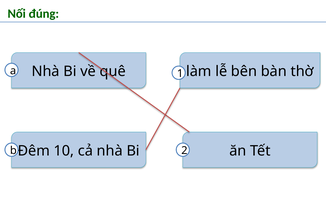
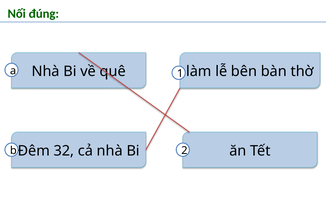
10: 10 -> 32
